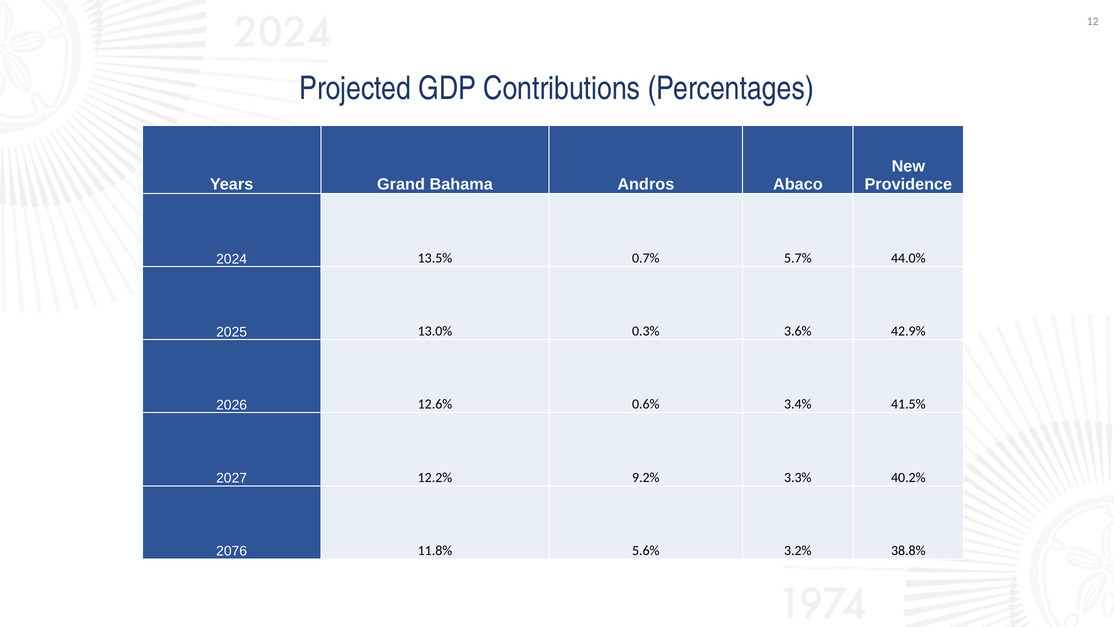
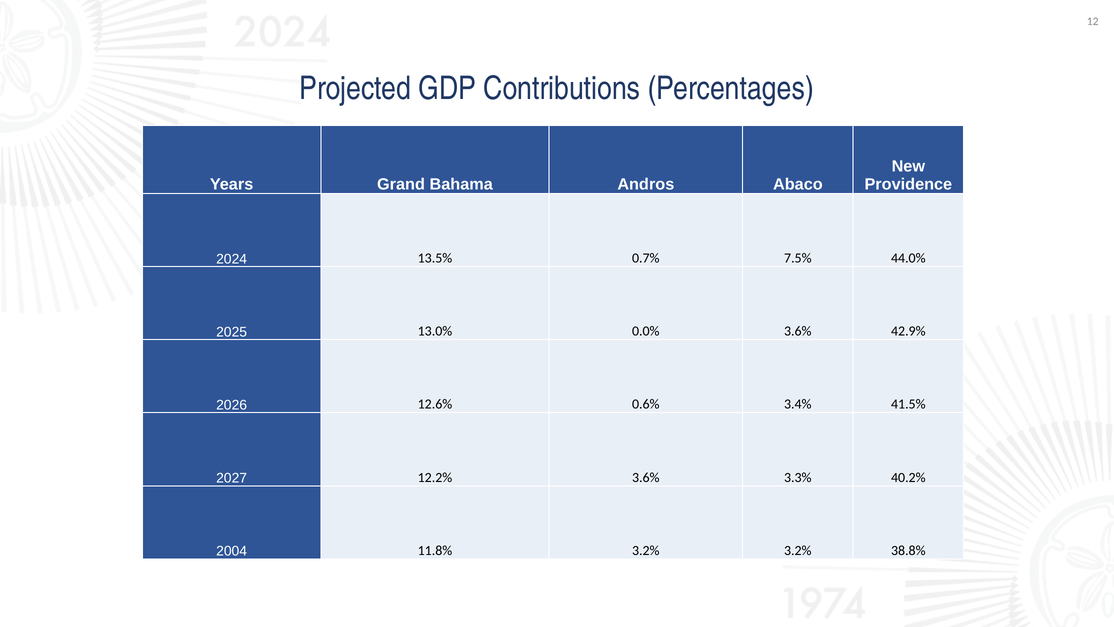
5.7%: 5.7% -> 7.5%
0.3%: 0.3% -> 0.0%
12.2% 9.2%: 9.2% -> 3.6%
2076: 2076 -> 2004
11.8% 5.6%: 5.6% -> 3.2%
